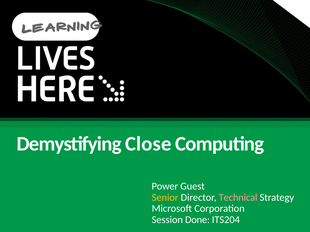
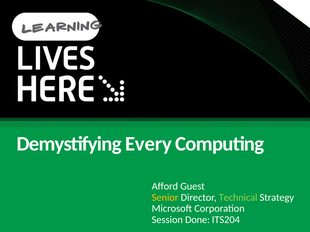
Close: Close -> Every
Power: Power -> Afford
Technical colour: pink -> light green
